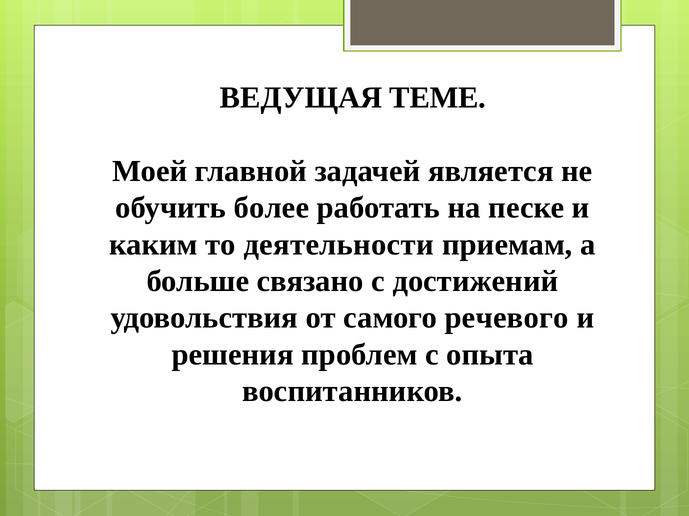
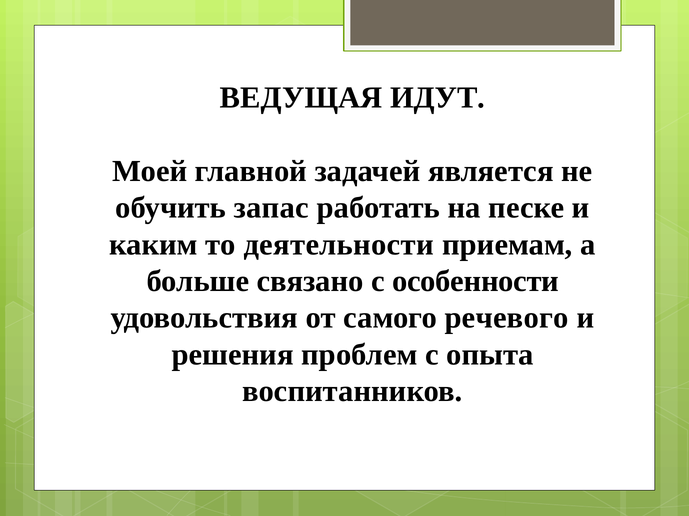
ТЕМЕ: ТЕМЕ -> ИДУТ
более: более -> запас
достижений: достижений -> особенности
